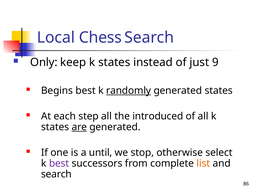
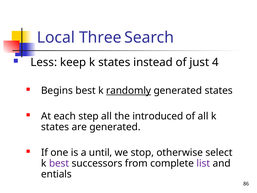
Chess: Chess -> Three
Only: Only -> Less
9: 9 -> 4
are underline: present -> none
list colour: orange -> purple
search at (56, 174): search -> entials
